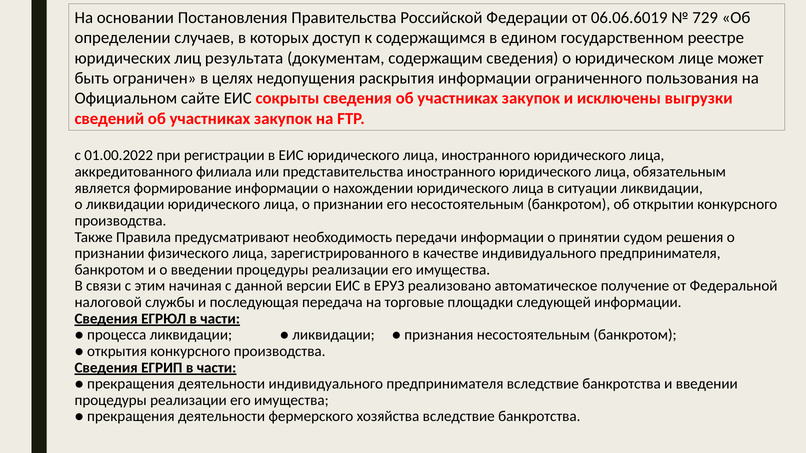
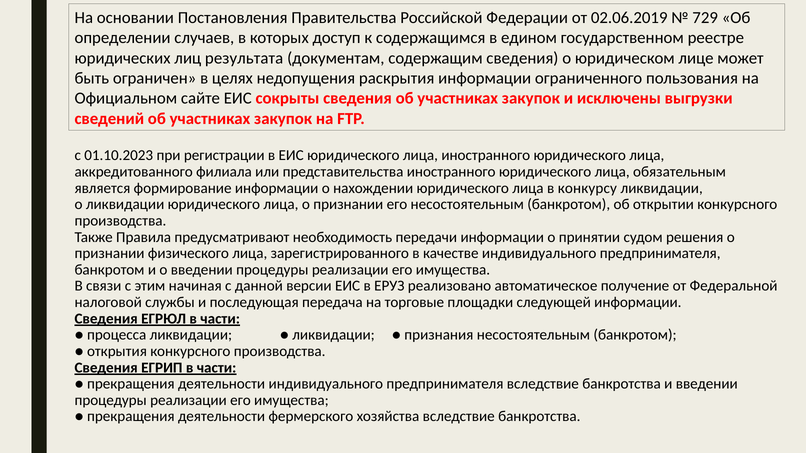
06.06.6019: 06.06.6019 -> 02.06.2019
01.00.2022: 01.00.2022 -> 01.10.2023
ситуации: ситуации -> конкурсу
